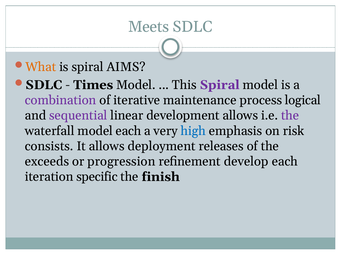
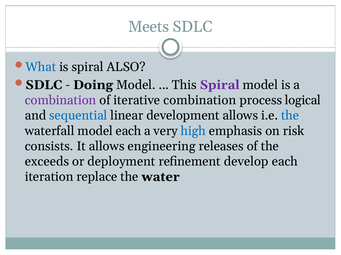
What colour: orange -> blue
AIMS: AIMS -> ALSO
Times: Times -> Doing
iterative maintenance: maintenance -> combination
sequential colour: purple -> blue
the at (290, 116) colour: purple -> blue
deployment: deployment -> engineering
progression: progression -> deployment
specific: specific -> replace
finish: finish -> water
